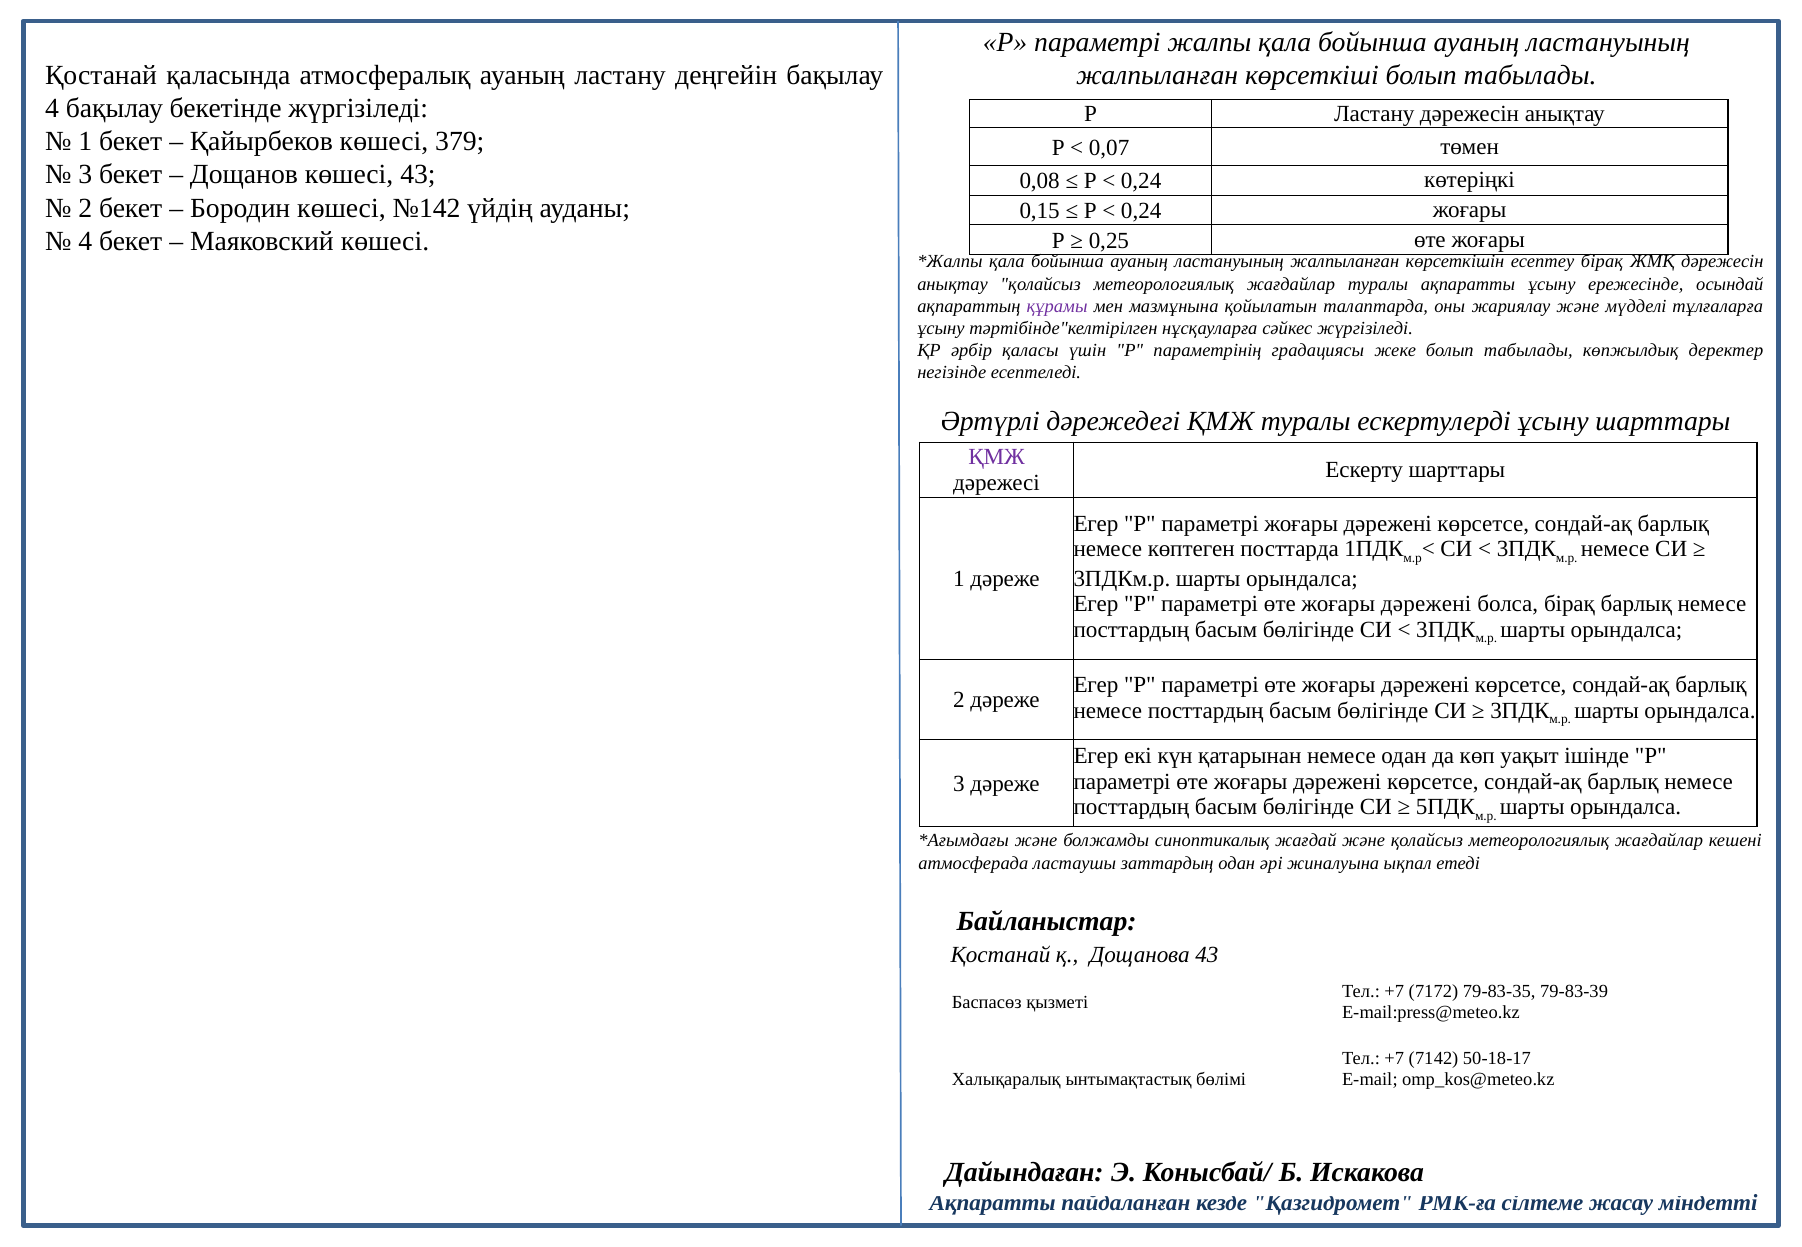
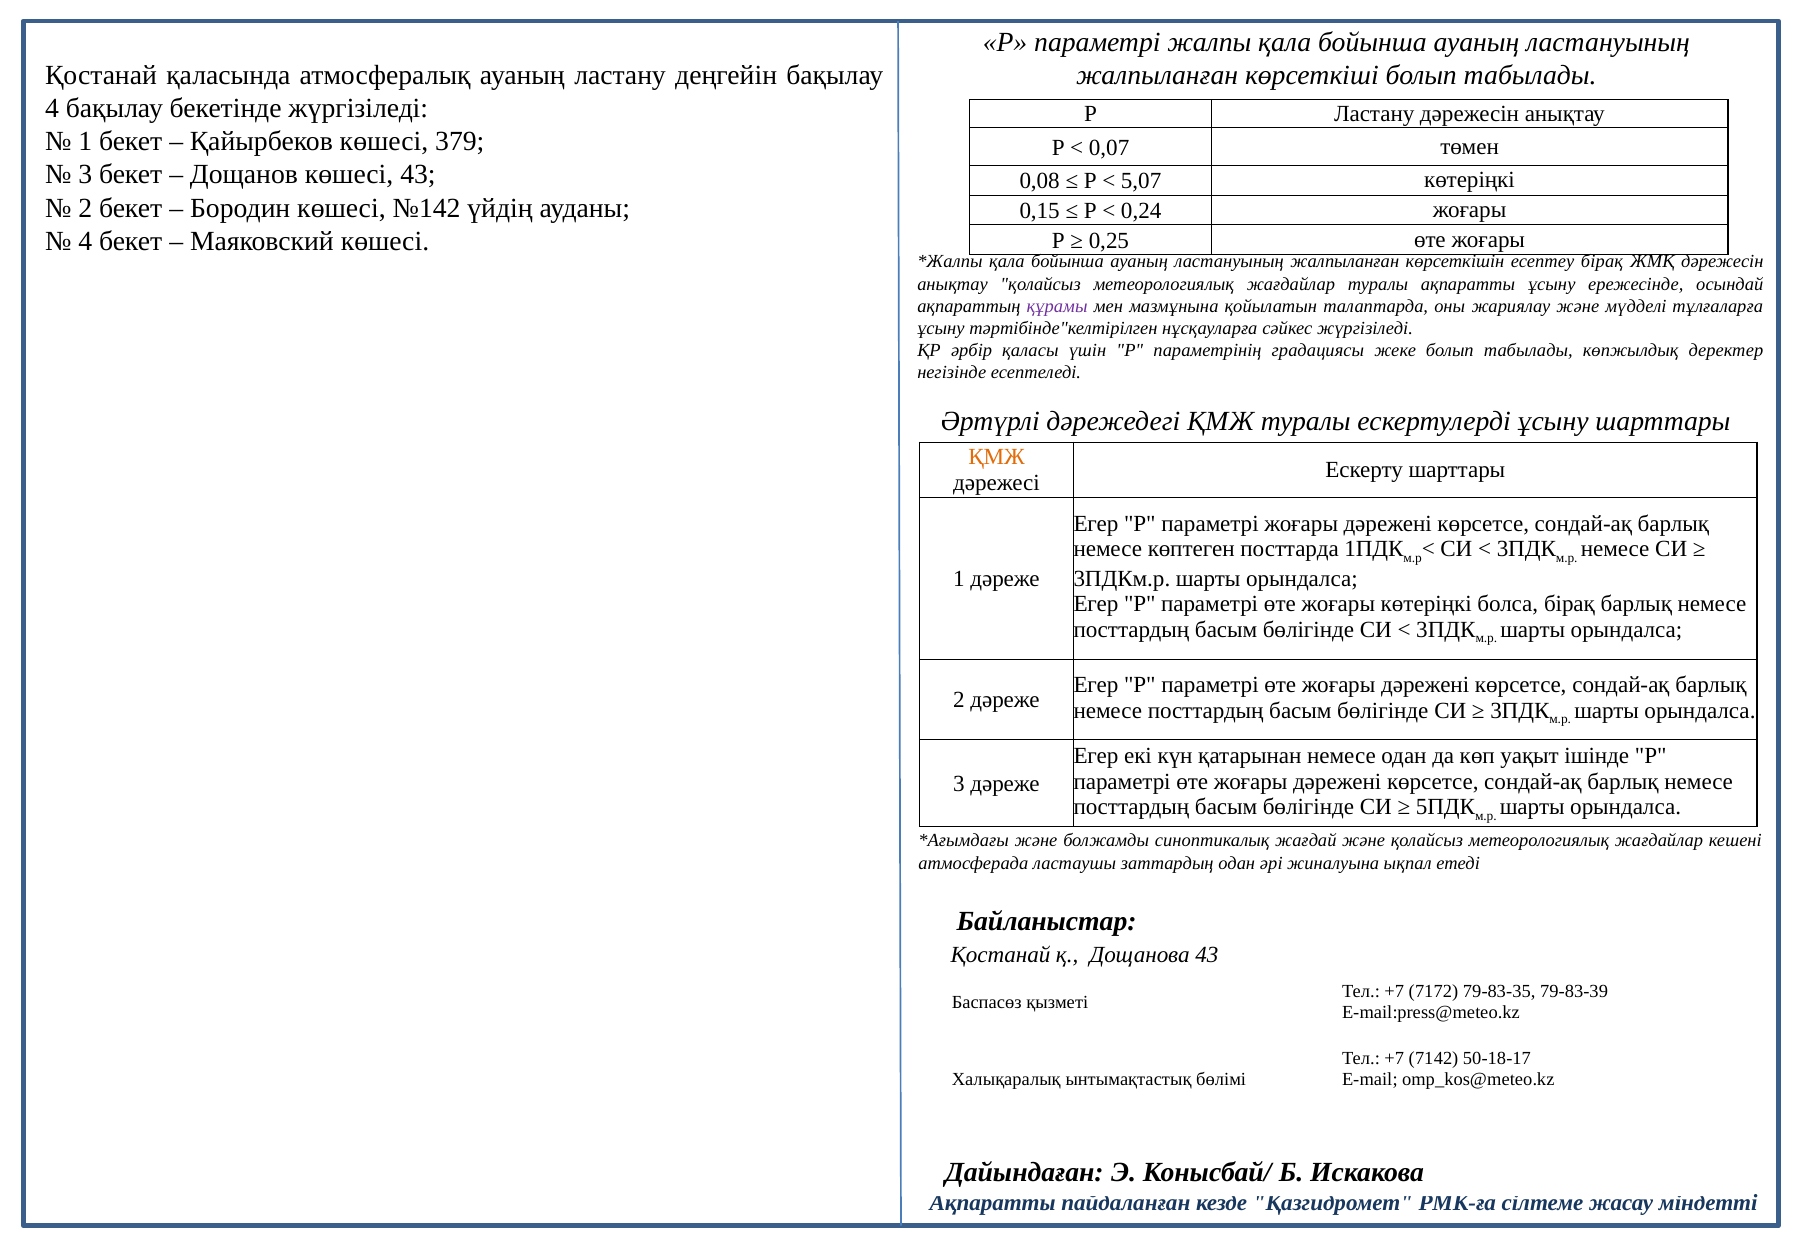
0,24 at (1141, 181): 0,24 -> 5,07
ҚМЖ at (997, 457) colour: purple -> orange
дәрежені at (1426, 604): дәрежені -> көтеріңкі
